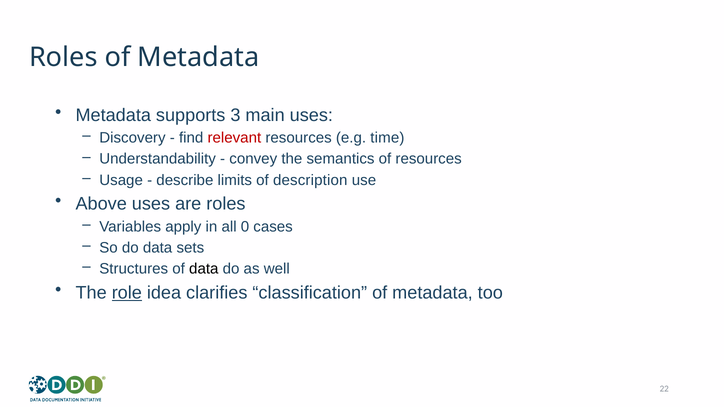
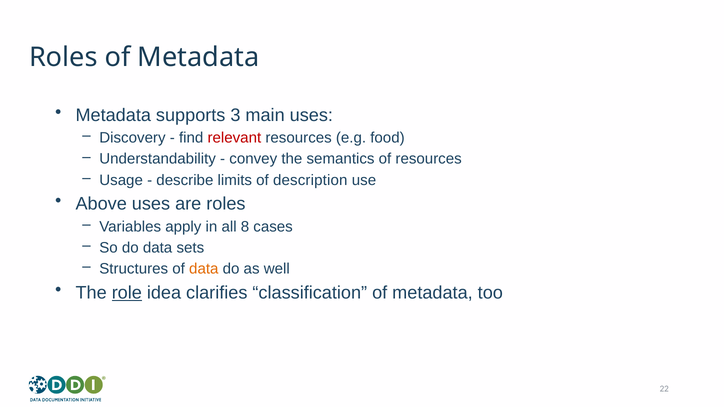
time: time -> food
0: 0 -> 8
data at (204, 269) colour: black -> orange
